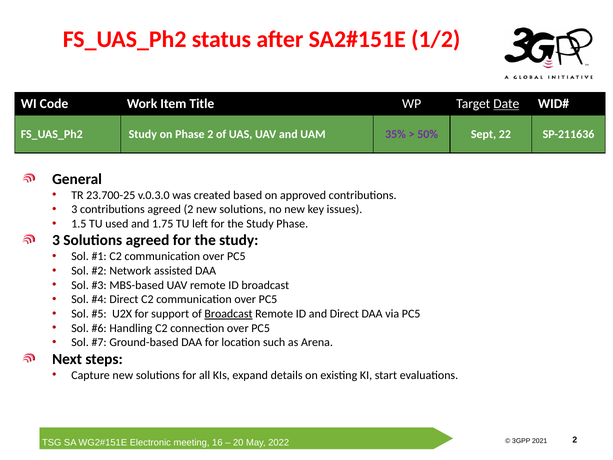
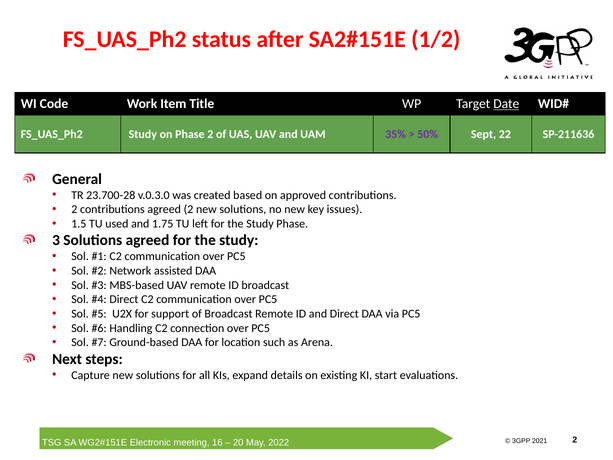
23.700-25: 23.700-25 -> 23.700-28
3 at (74, 209): 3 -> 2
Broadcast at (228, 314) underline: present -> none
